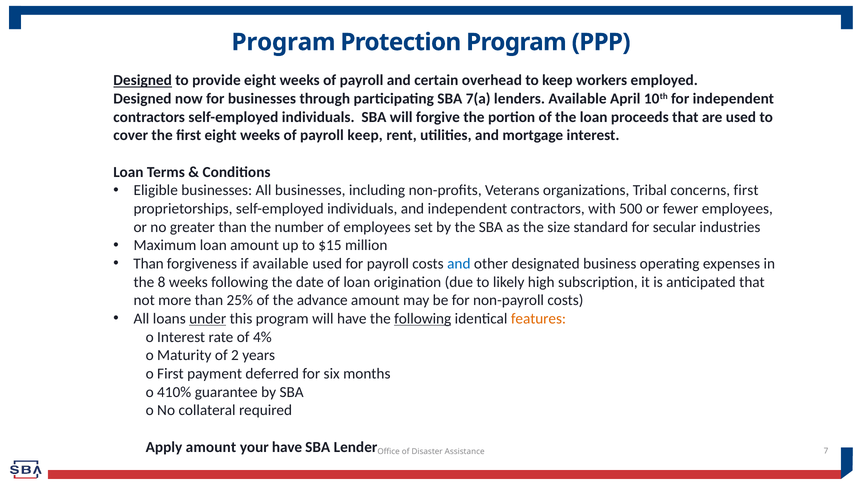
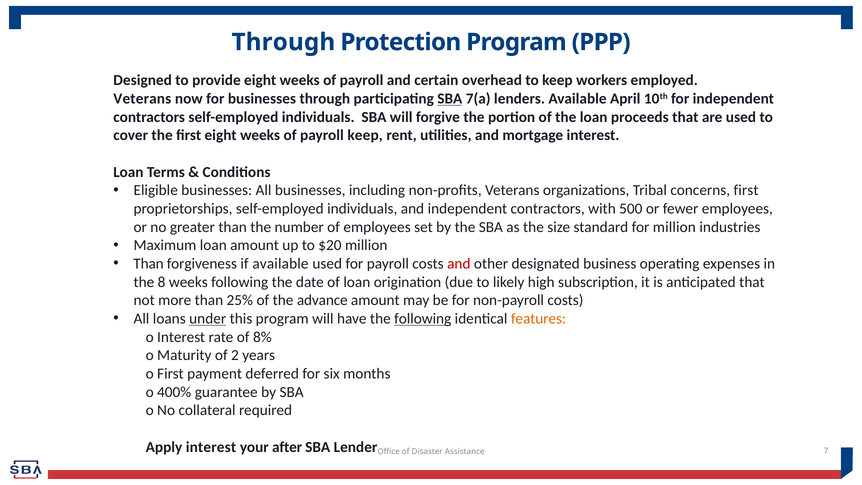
Program at (284, 42): Program -> Through
Designed at (143, 80) underline: present -> none
Designed at (142, 99): Designed -> Veterans
SBA at (450, 99) underline: none -> present
for secular: secular -> million
$15: $15 -> $20
and at (459, 264) colour: blue -> red
4%: 4% -> 8%
410%: 410% -> 400%
Apply amount: amount -> interest
your have: have -> after
